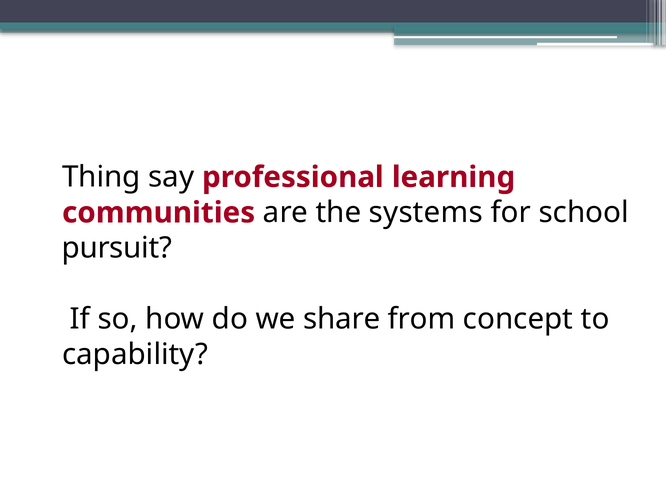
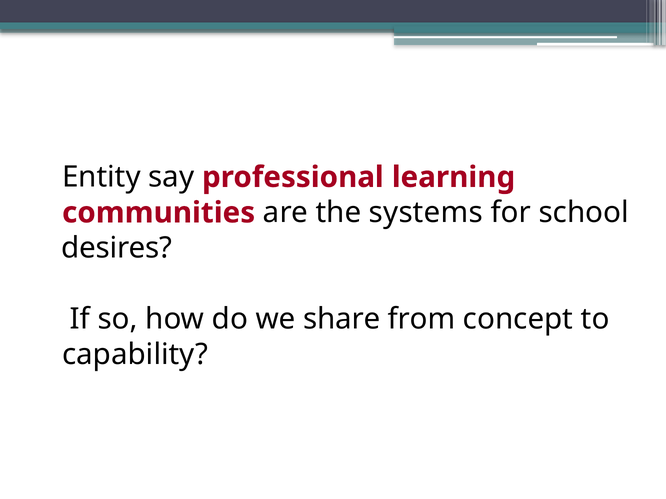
Thing: Thing -> Entity
pursuit: pursuit -> desires
